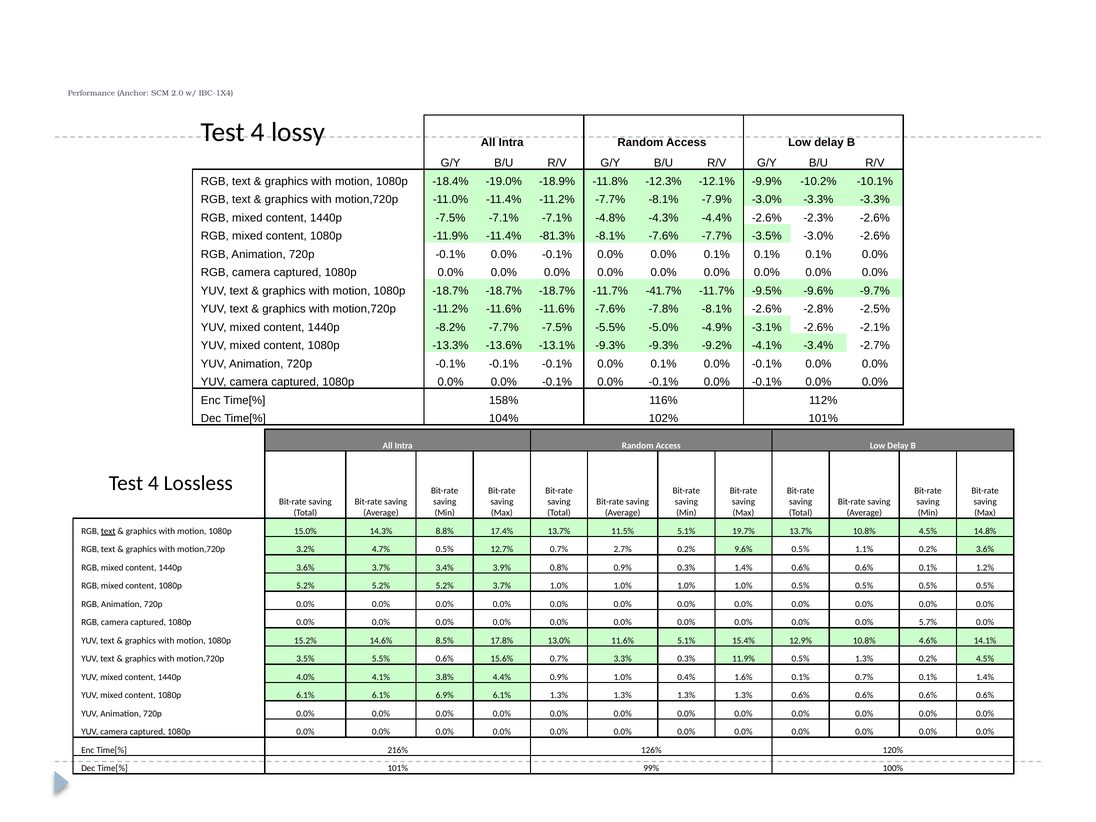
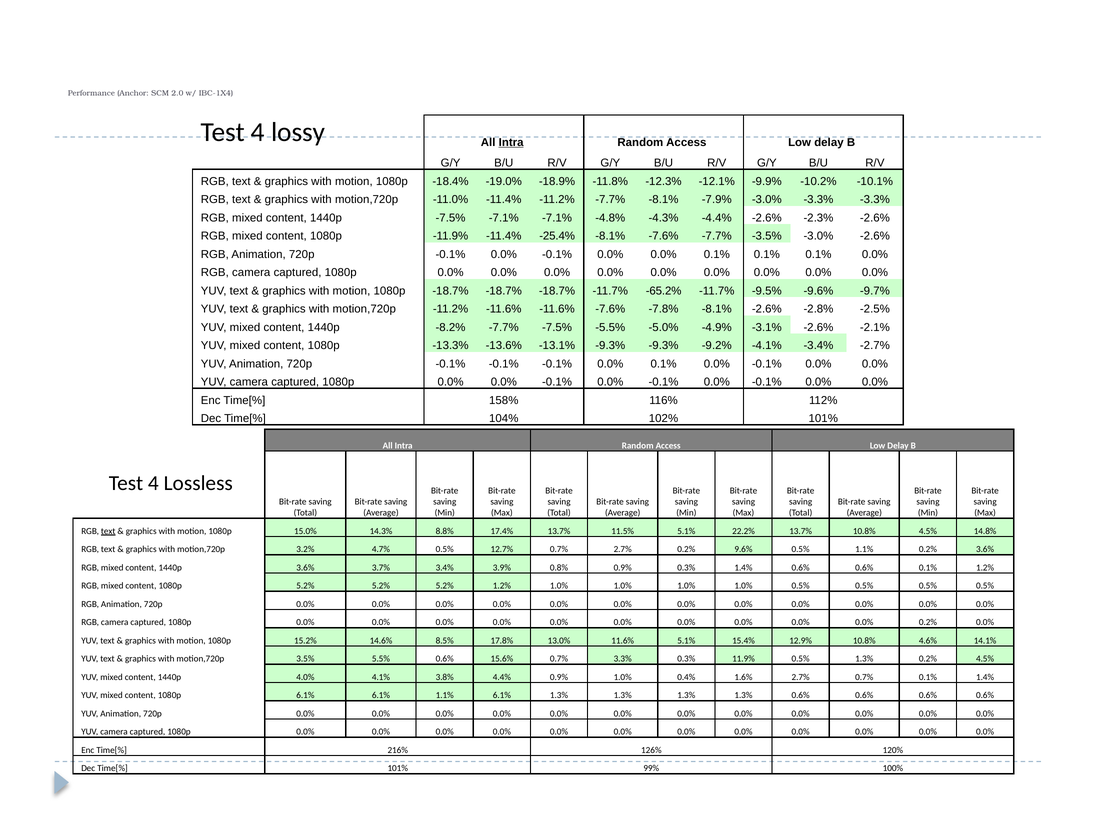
Intra at (511, 142) underline: none -> present
-81.3%: -81.3% -> -25.4%
-41.7%: -41.7% -> -65.2%
19.7%: 19.7% -> 22.2%
5.2% 3.7%: 3.7% -> 1.2%
0.0% 5.7%: 5.7% -> 0.2%
1.6% 0.1%: 0.1% -> 2.7%
6.1% 6.9%: 6.9% -> 1.1%
